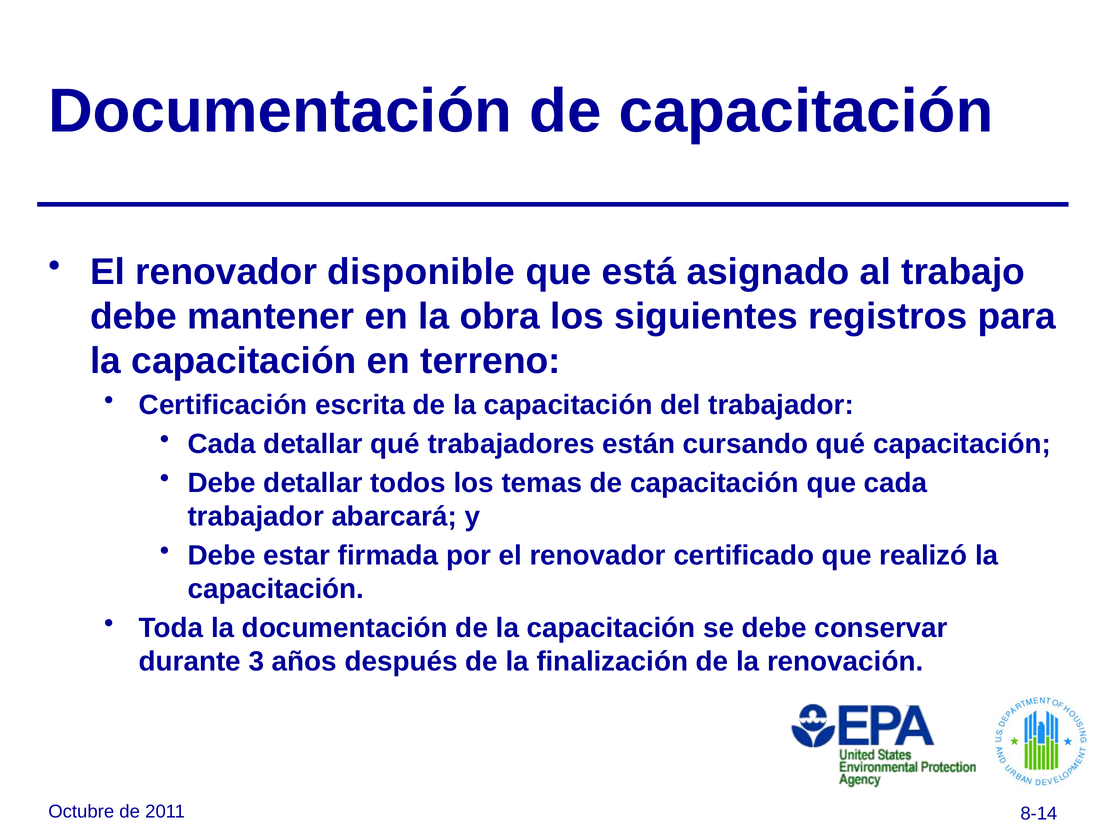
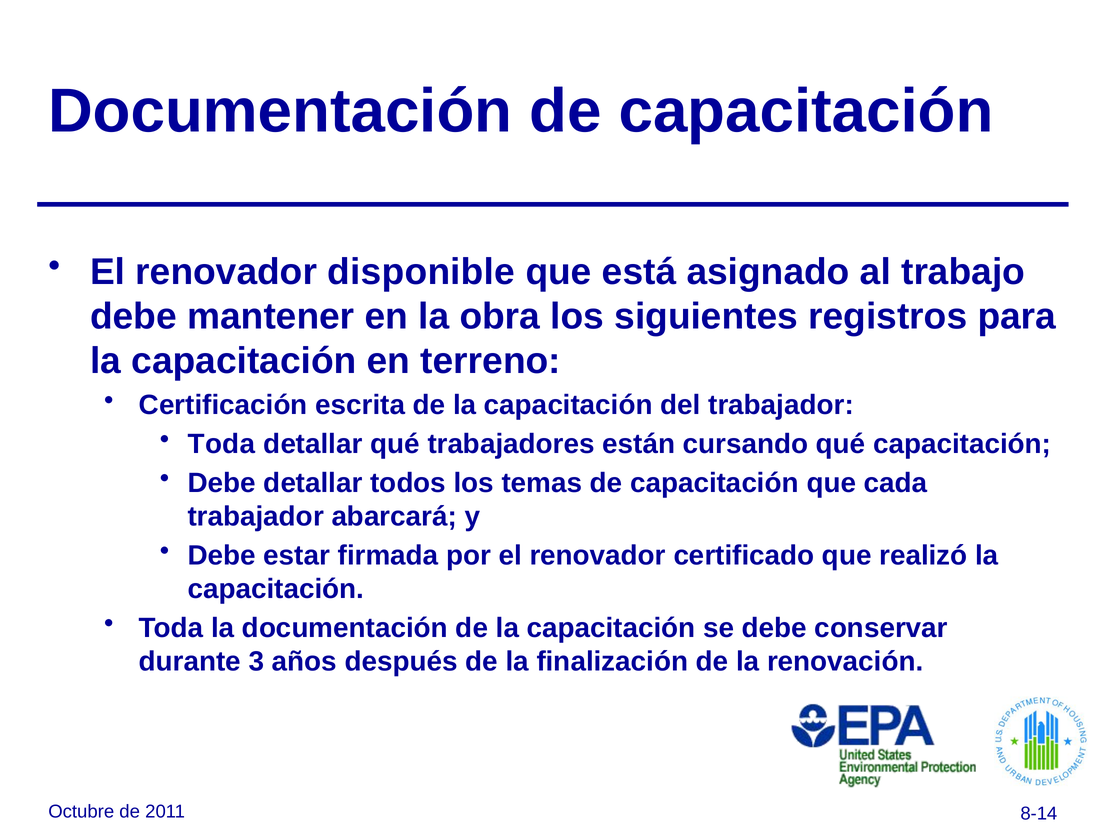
Cada at (222, 444): Cada -> Toda
